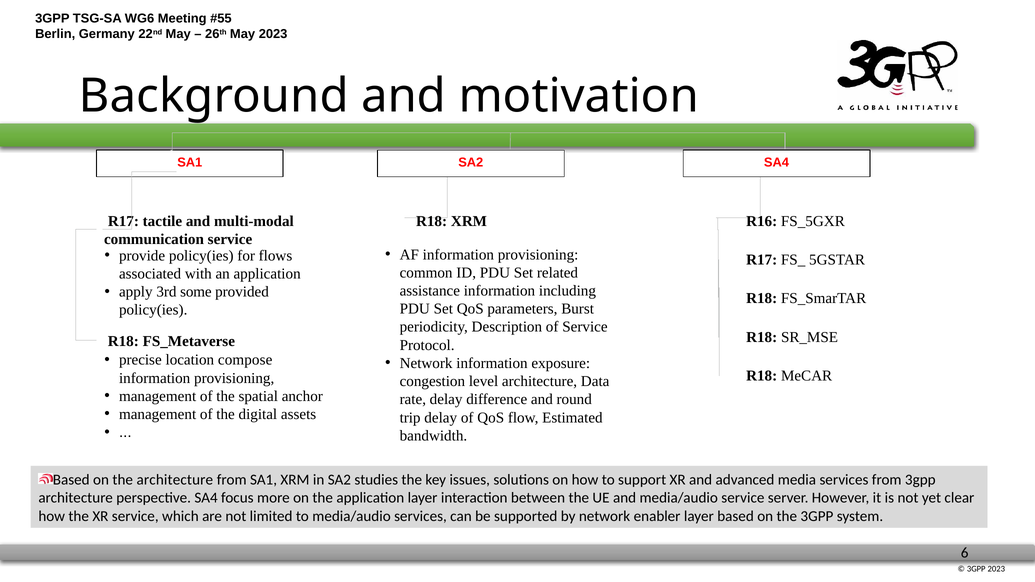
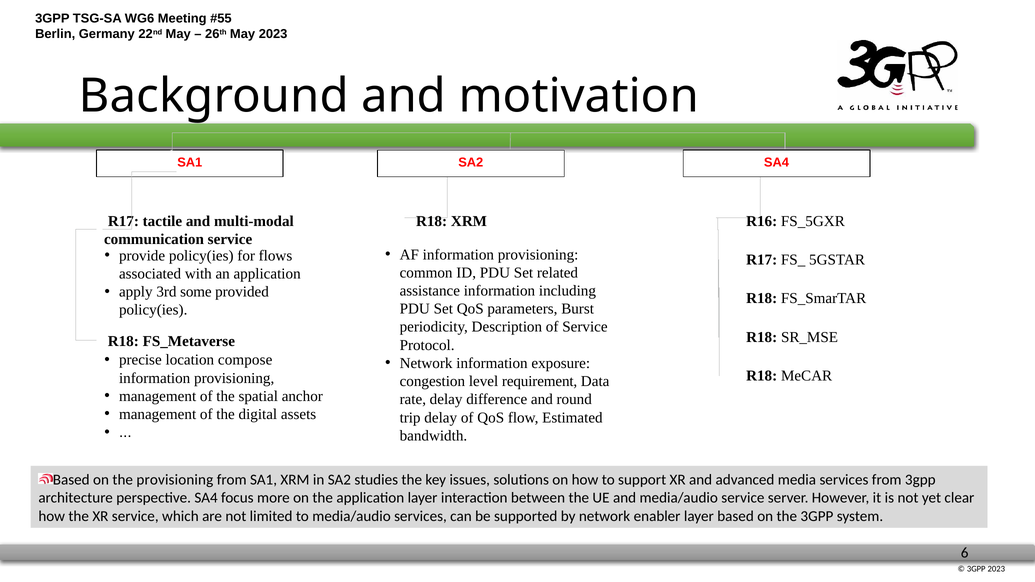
level architecture: architecture -> requirement
the architecture: architecture -> provisioning
